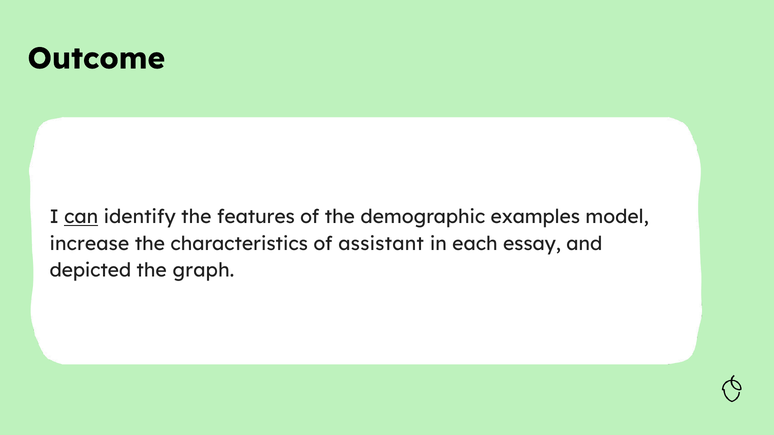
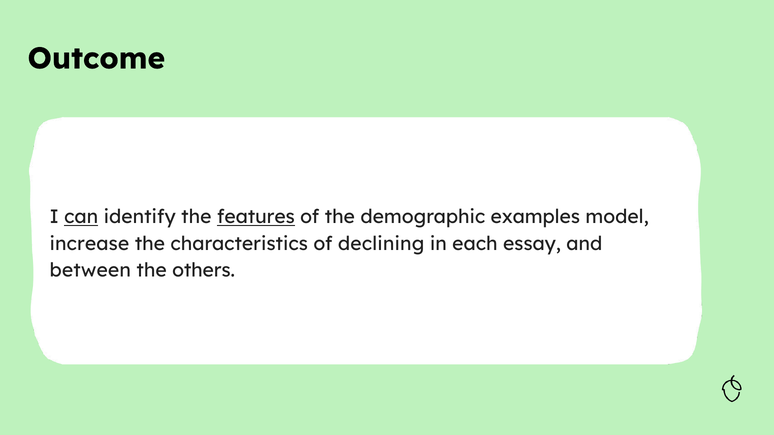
features underline: none -> present
assistant: assistant -> declining
depicted: depicted -> between
graph: graph -> others
